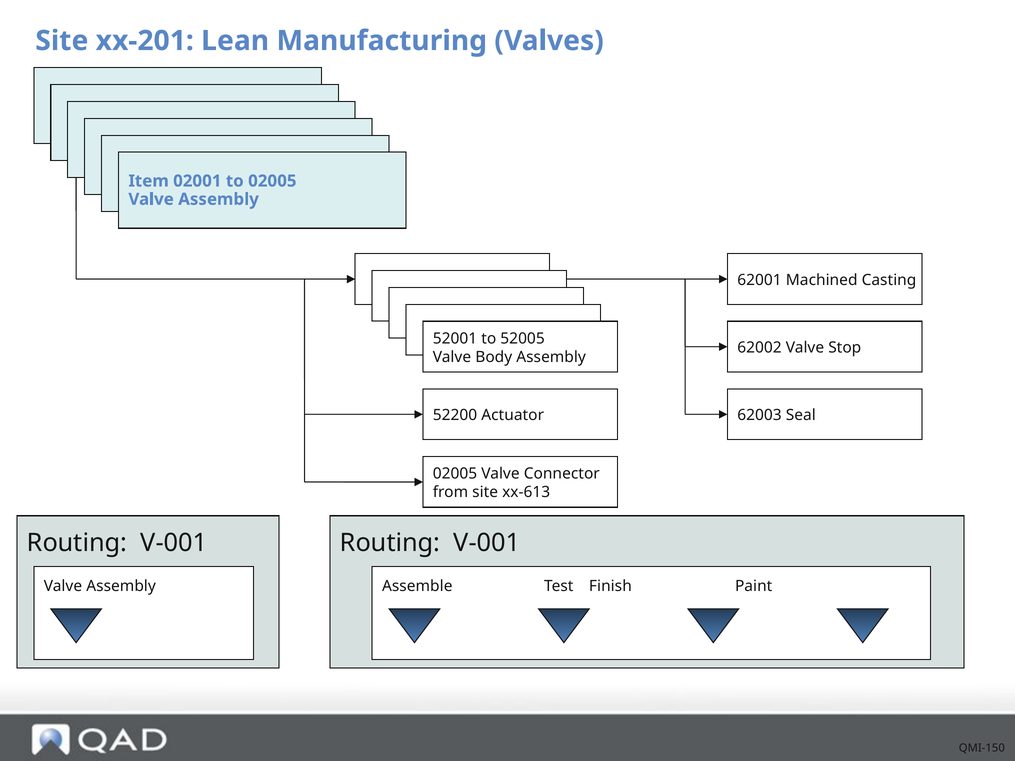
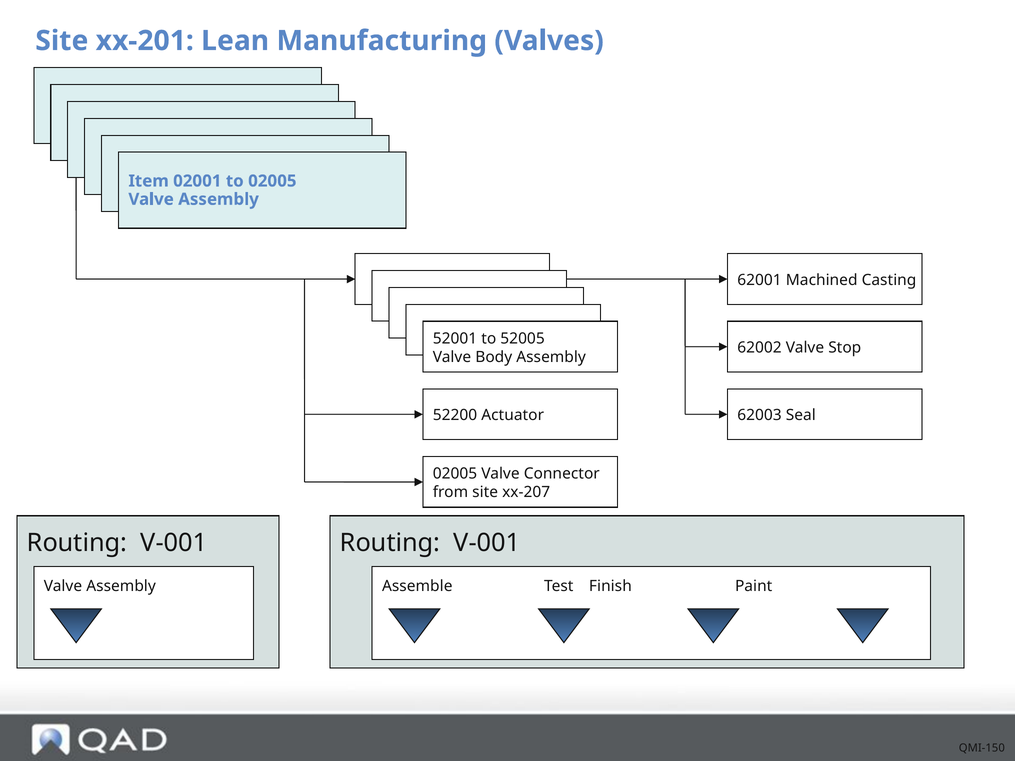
xx-613: xx-613 -> xx-207
